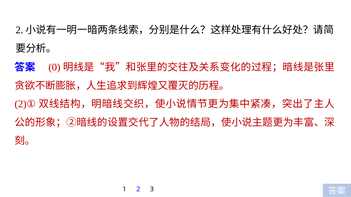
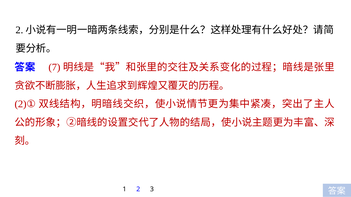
0: 0 -> 7
